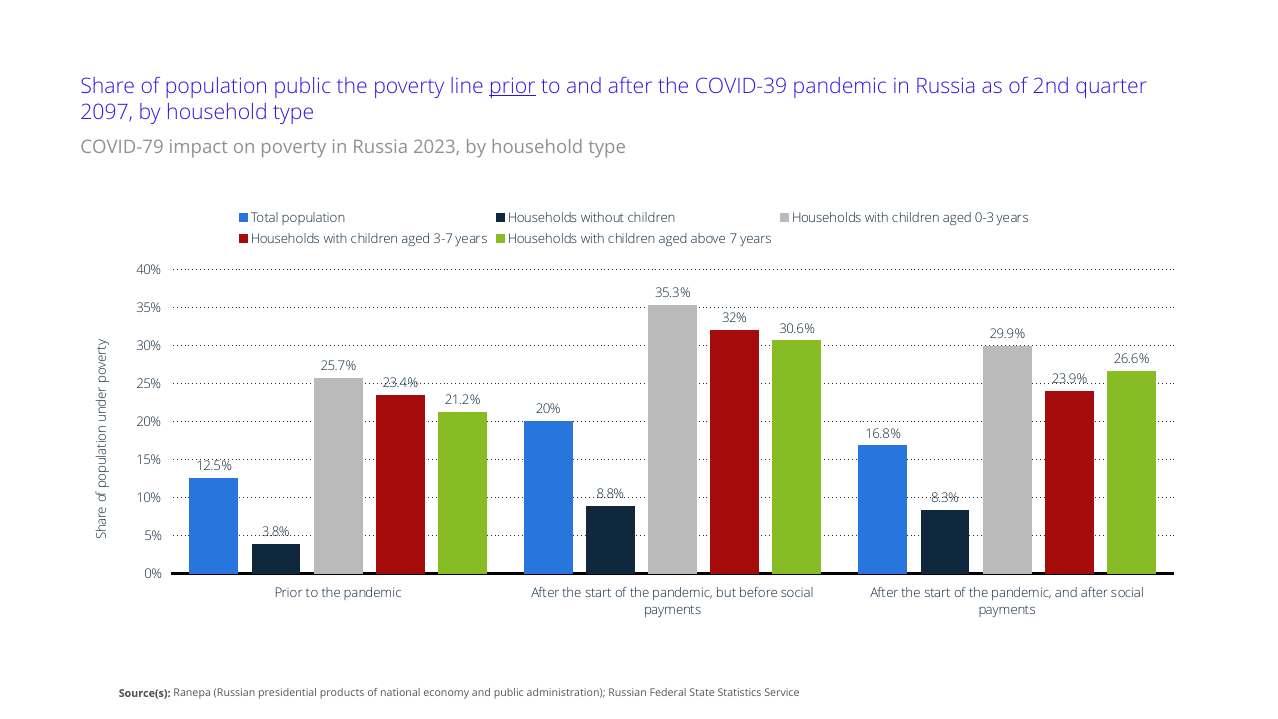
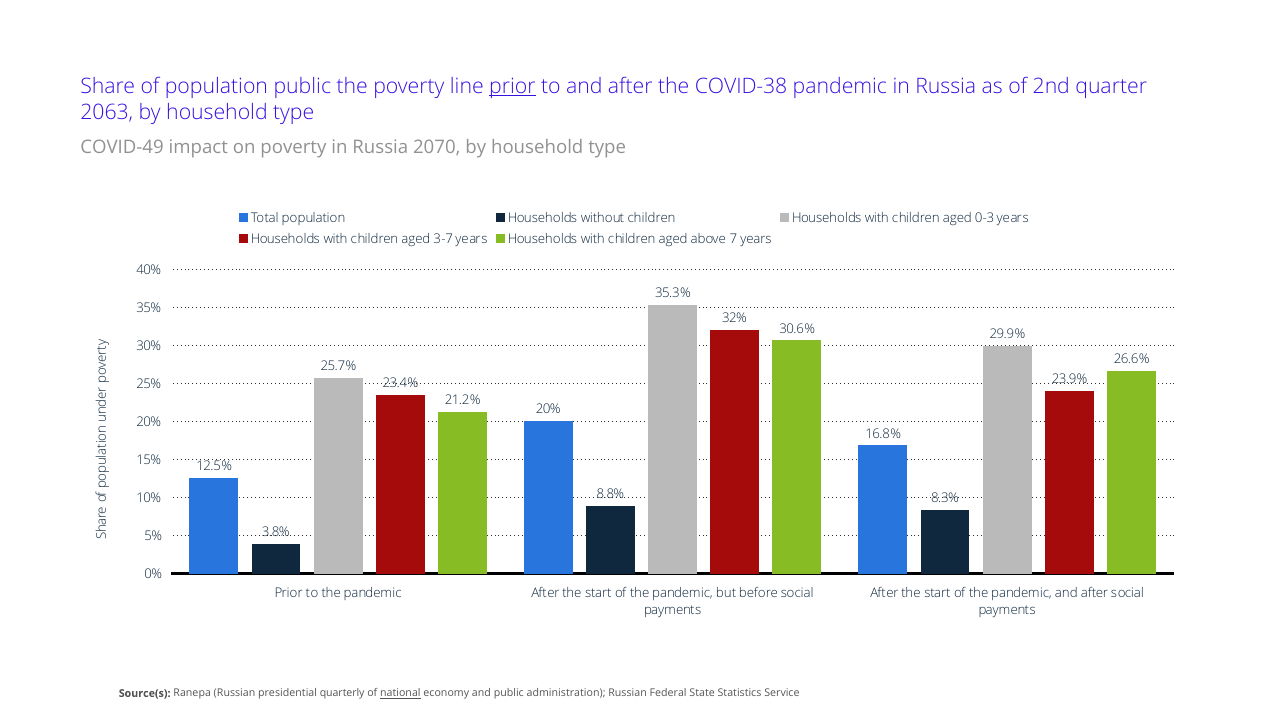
COVID-39: COVID-39 -> COVID-38
2097: 2097 -> 2063
COVID-79: COVID-79 -> COVID-49
2023: 2023 -> 2070
products: products -> quarterly
national underline: none -> present
